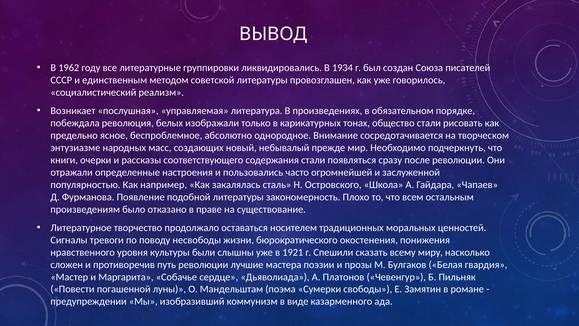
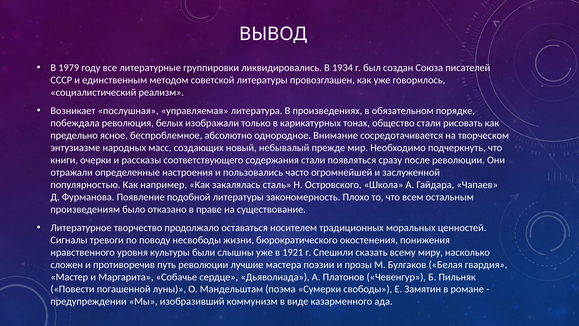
1962: 1962 -> 1979
